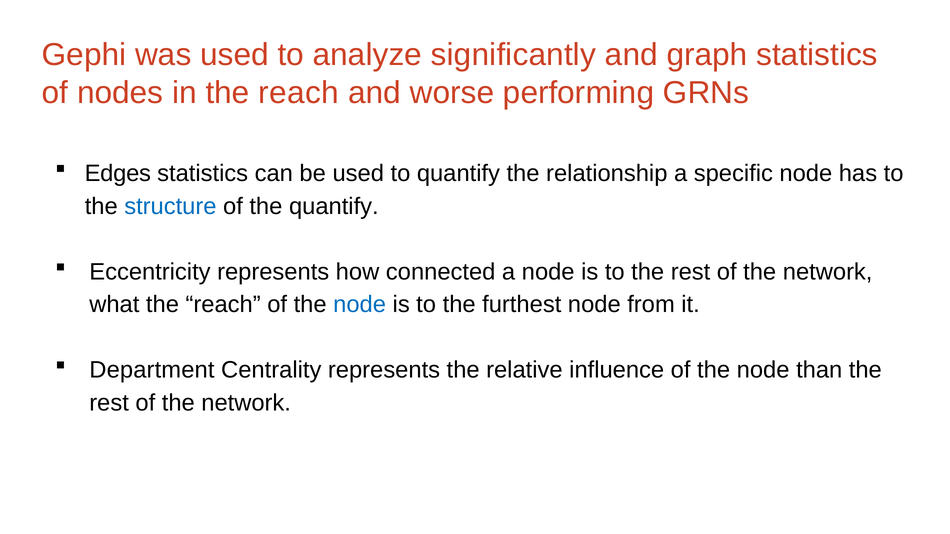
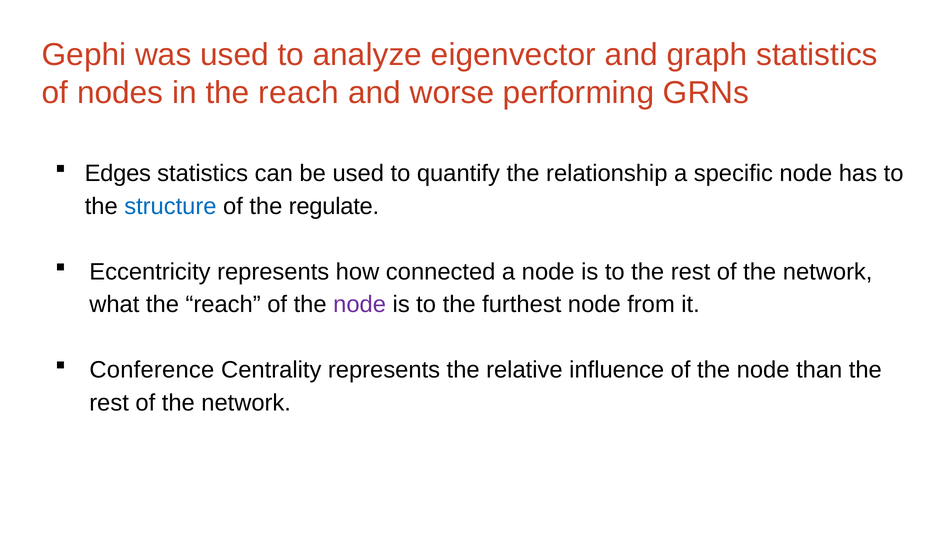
significantly: significantly -> eigenvector
the quantify: quantify -> regulate
node at (360, 305) colour: blue -> purple
Department: Department -> Conference
